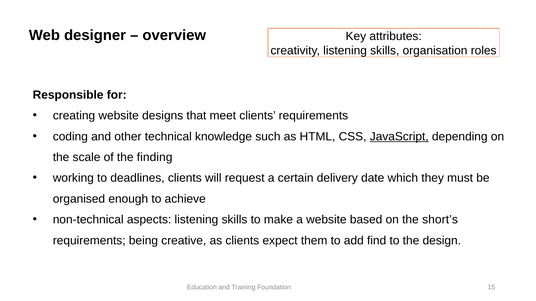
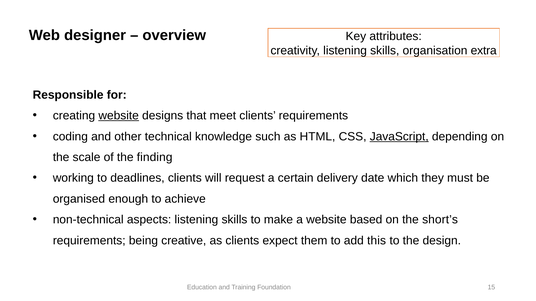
roles: roles -> extra
website at (119, 116) underline: none -> present
find: find -> this
